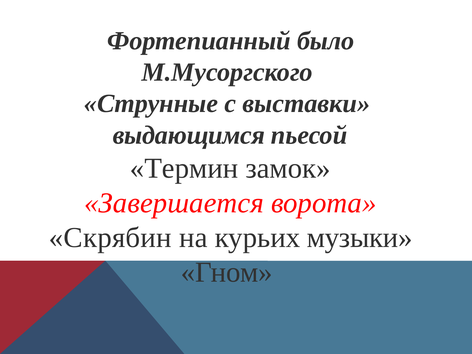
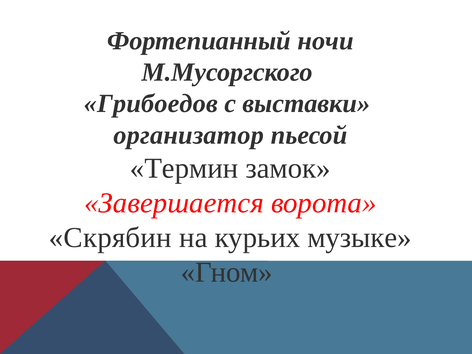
было: было -> ночи
Струнные: Струнные -> Грибоедов
выдающимся: выдающимся -> организатор
музыки: музыки -> музыке
